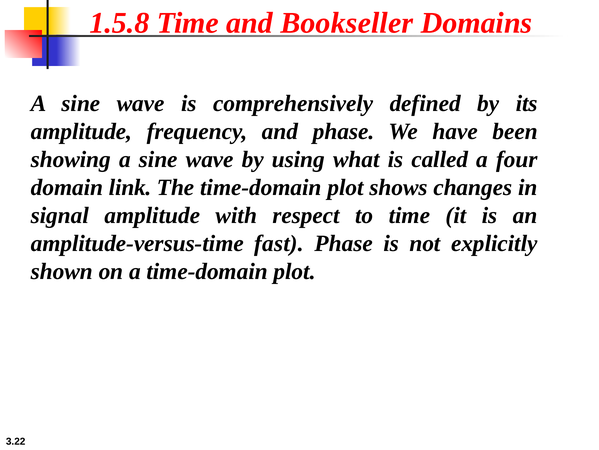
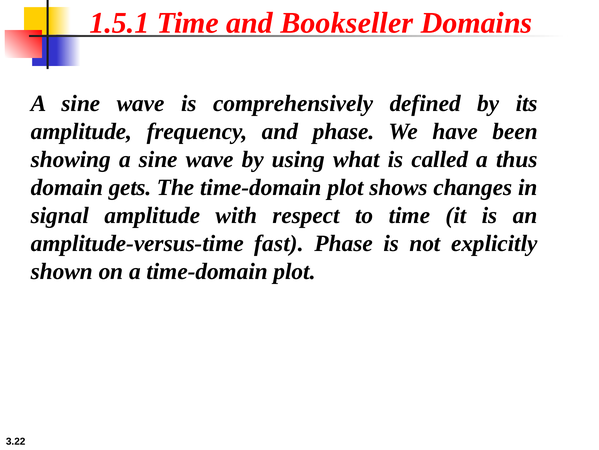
1.5.8: 1.5.8 -> 1.5.1
four: four -> thus
link: link -> gets
